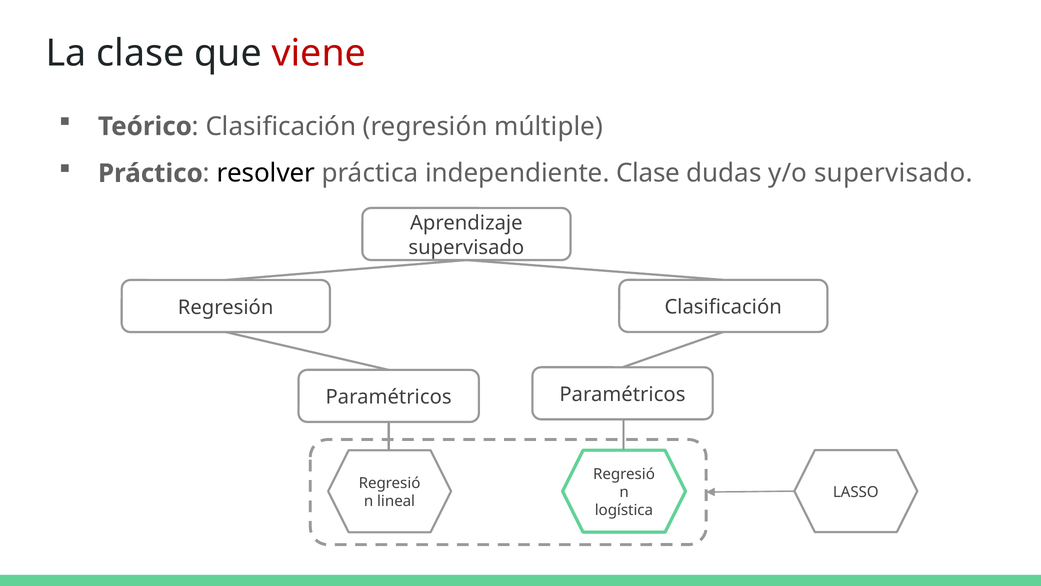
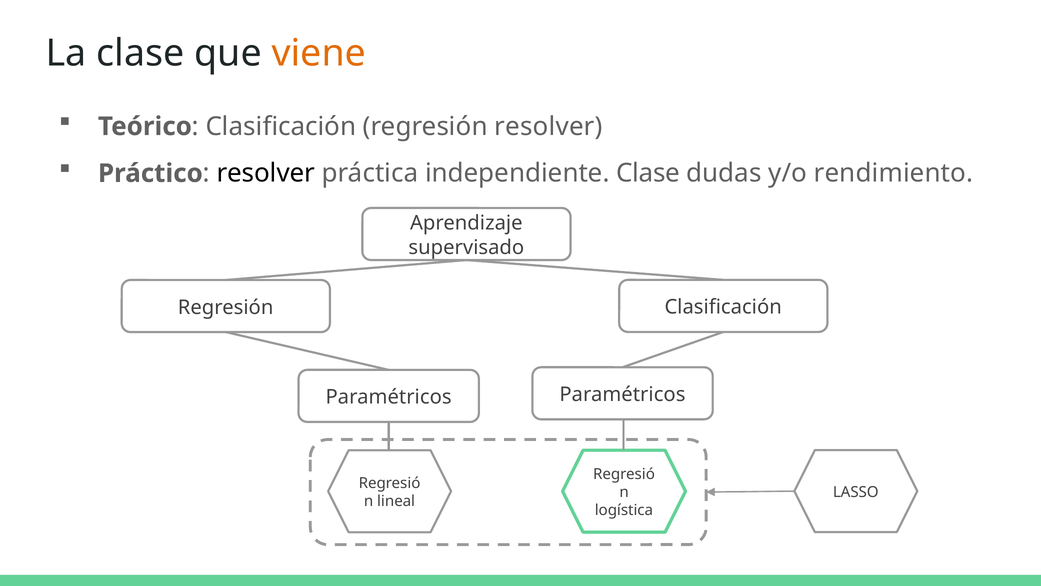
viene colour: red -> orange
regresión múltiple: múltiple -> resolver
y/o supervisado: supervisado -> rendimiento
